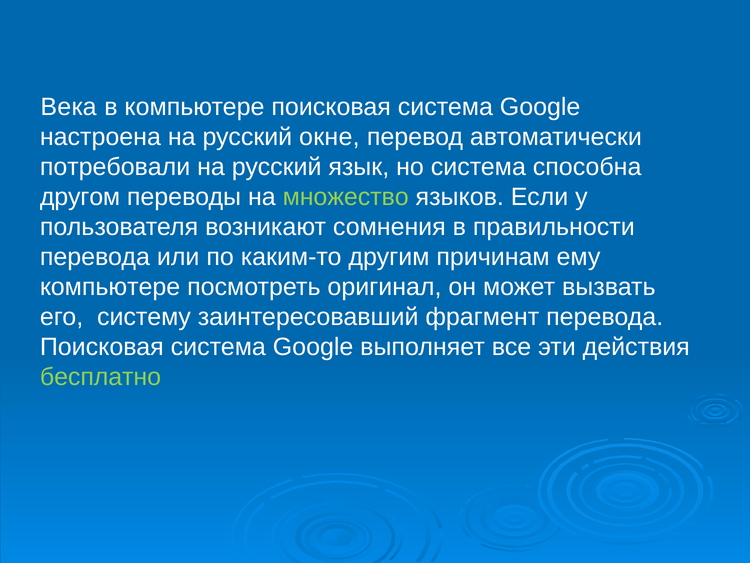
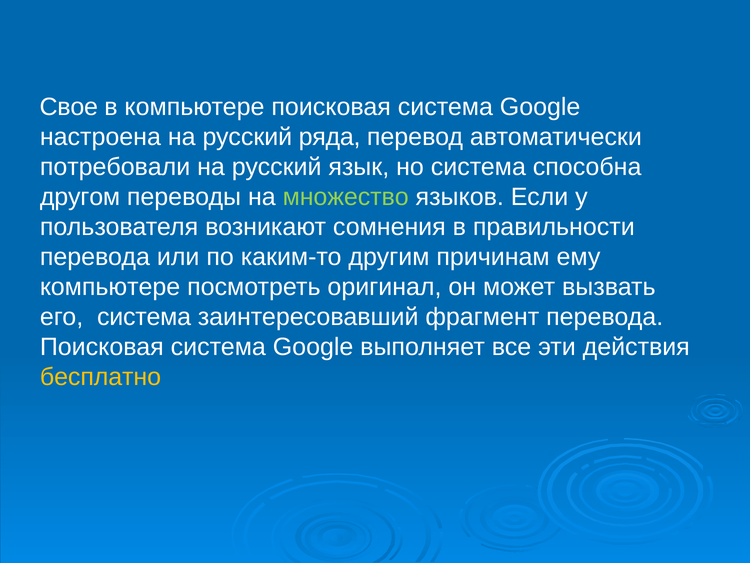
Века: Века -> Свое
окне: окне -> ряда
его систему: систему -> система
бесплатно colour: light green -> yellow
